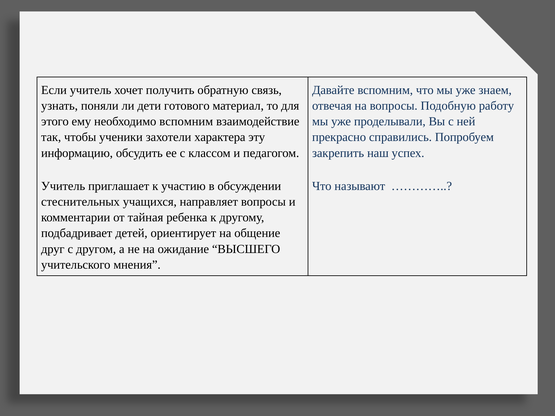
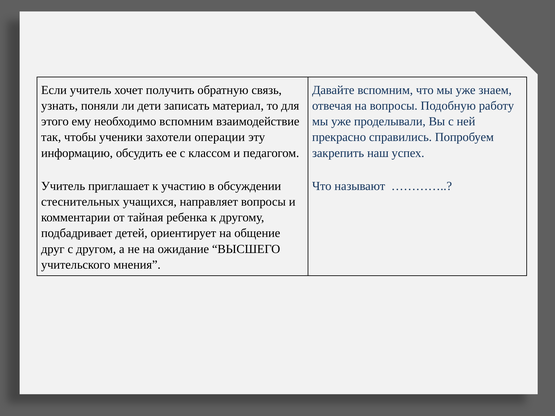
готового: готового -> записать
характера: характера -> операции
